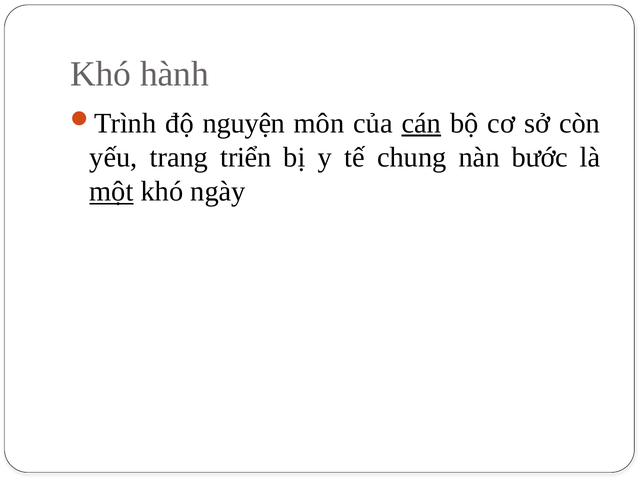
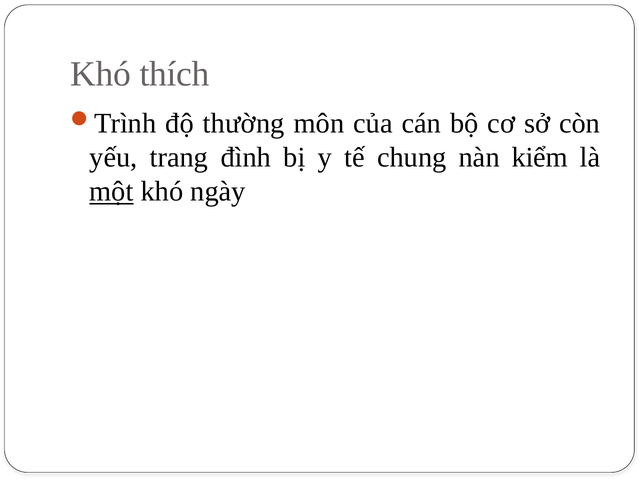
hành: hành -> thích
nguyện: nguyện -> thường
cán underline: present -> none
triển: triển -> đình
bước: bước -> kiểm
